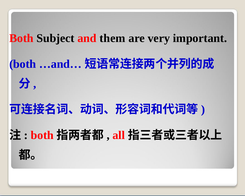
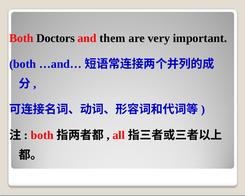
Subject: Subject -> Doctors
